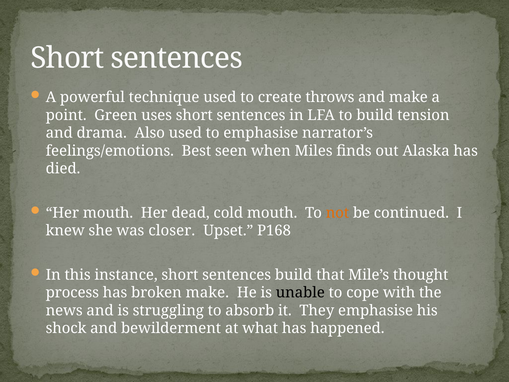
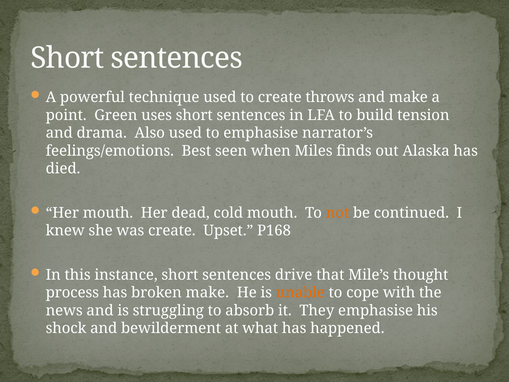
was closer: closer -> create
sentences build: build -> drive
unable colour: black -> orange
